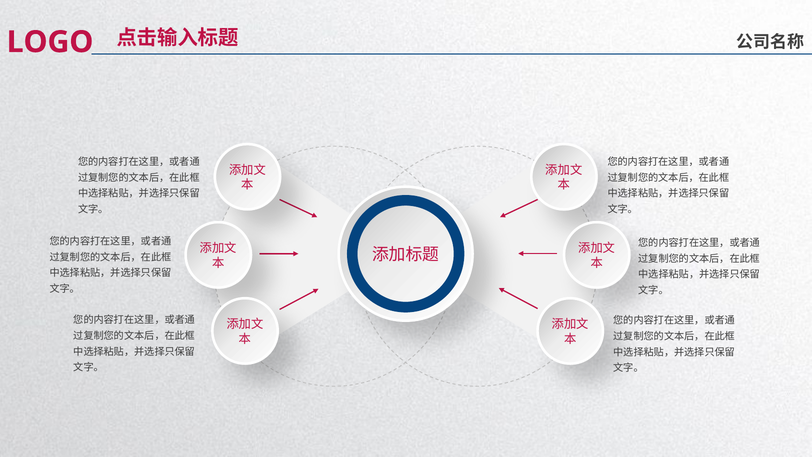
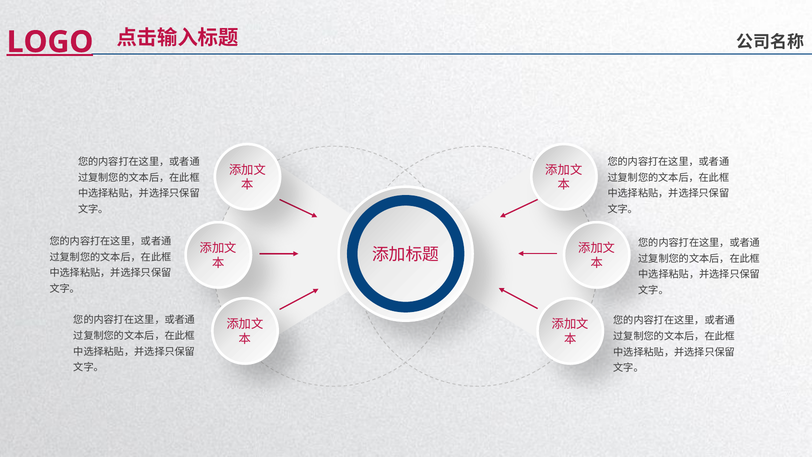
LOGO underline: none -> present
